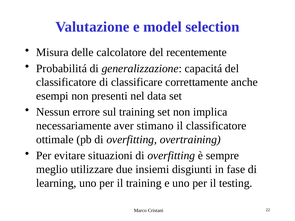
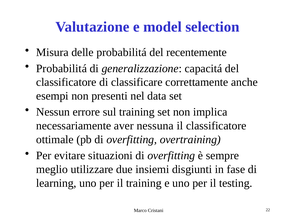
delle calcolatore: calcolatore -> probabilitá
stimano: stimano -> nessuna
